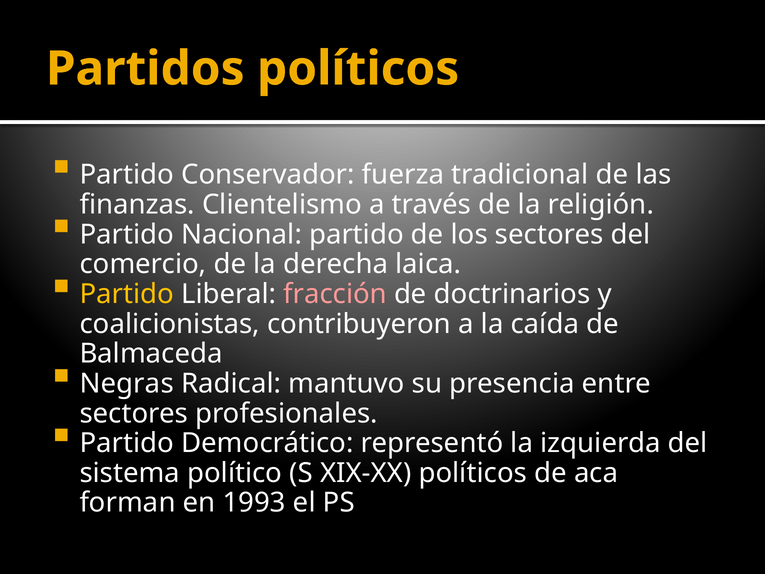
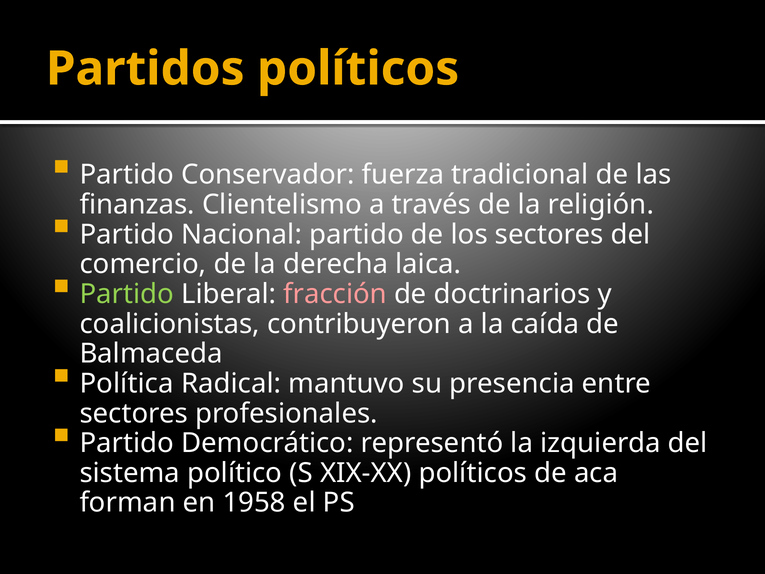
Partido at (127, 294) colour: yellow -> light green
Negras: Negras -> Política
1993: 1993 -> 1958
